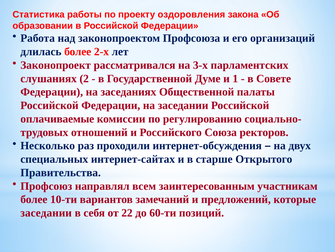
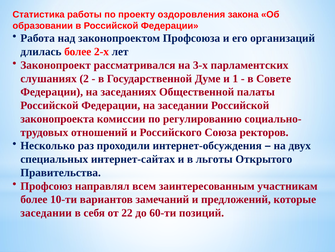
оплачиваемые: оплачиваемые -> законопроекта
старше: старше -> льготы
